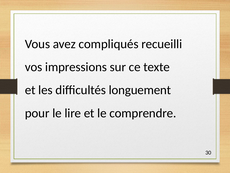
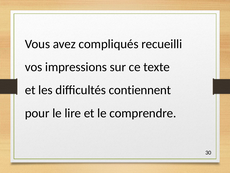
longuement: longuement -> contiennent
